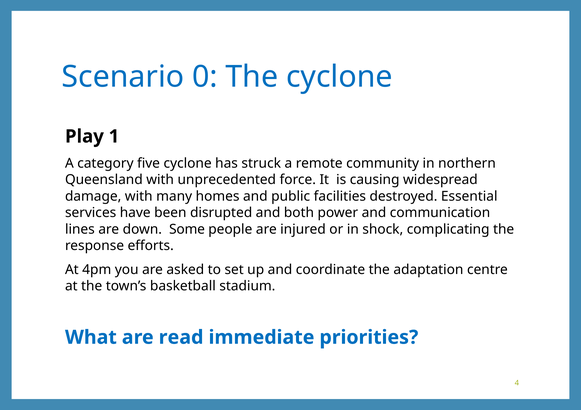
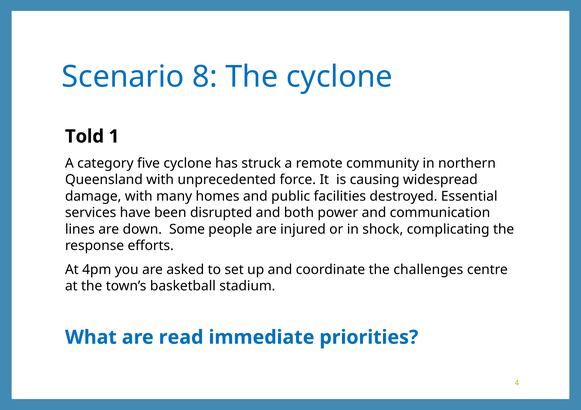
0: 0 -> 8
Play: Play -> Told
adaptation: adaptation -> challenges
